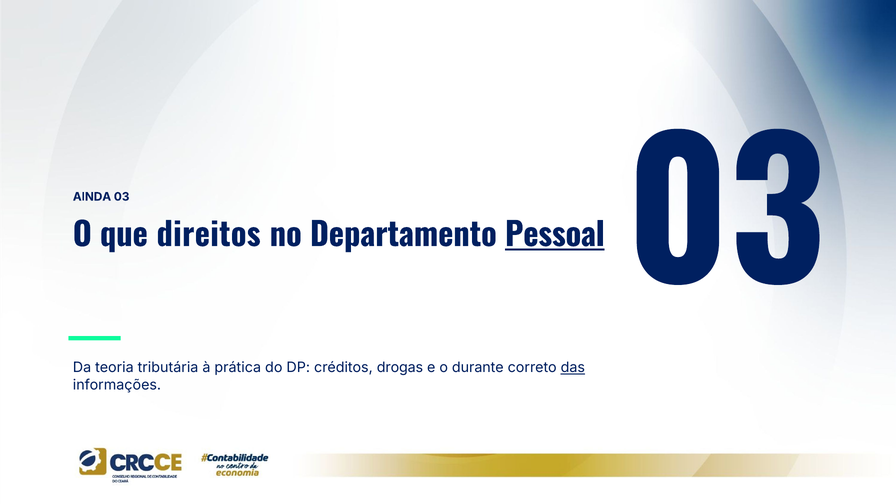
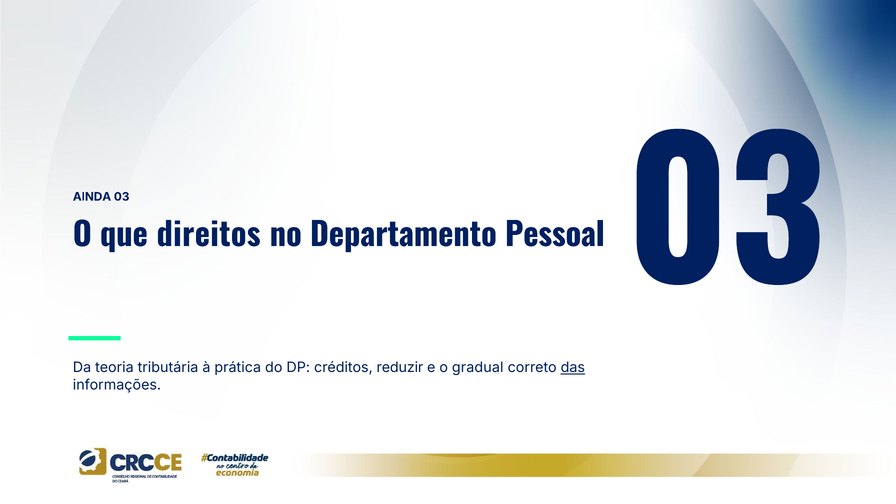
Pessoal underline: present -> none
drogas: drogas -> reduzir
durante: durante -> gradual
